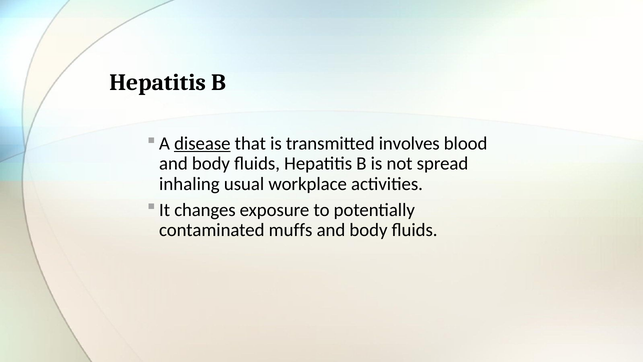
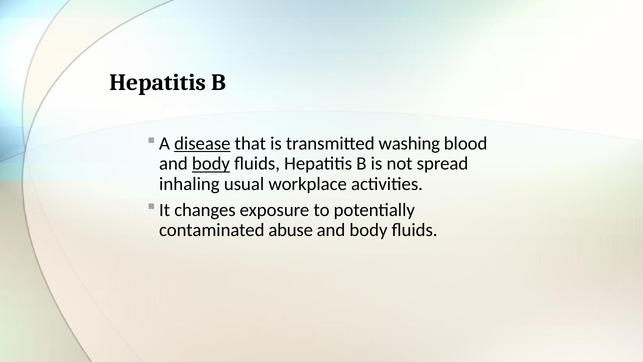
involves: involves -> washing
body at (211, 164) underline: none -> present
muffs: muffs -> abuse
